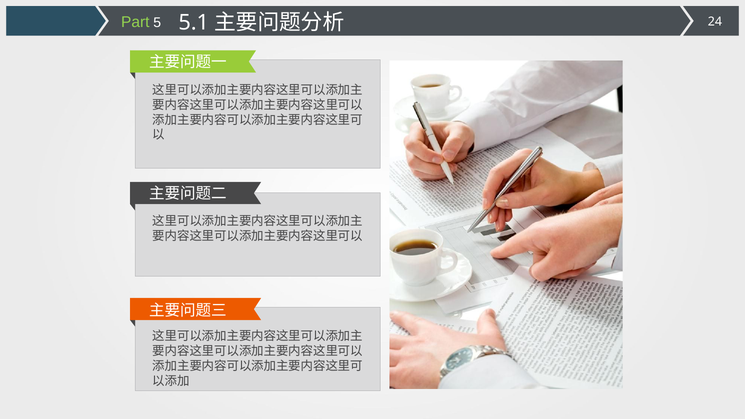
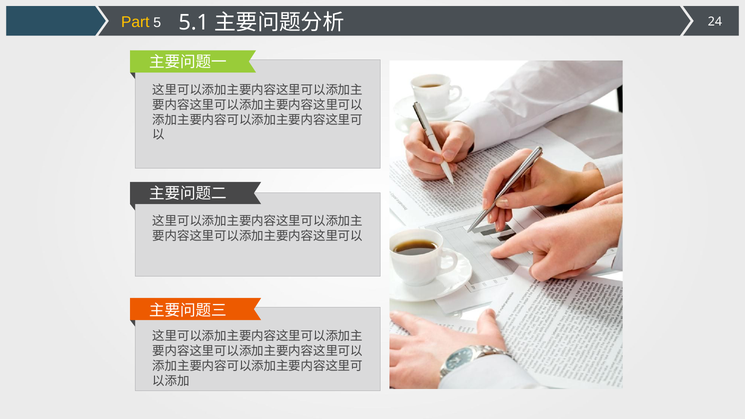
Part colour: light green -> yellow
